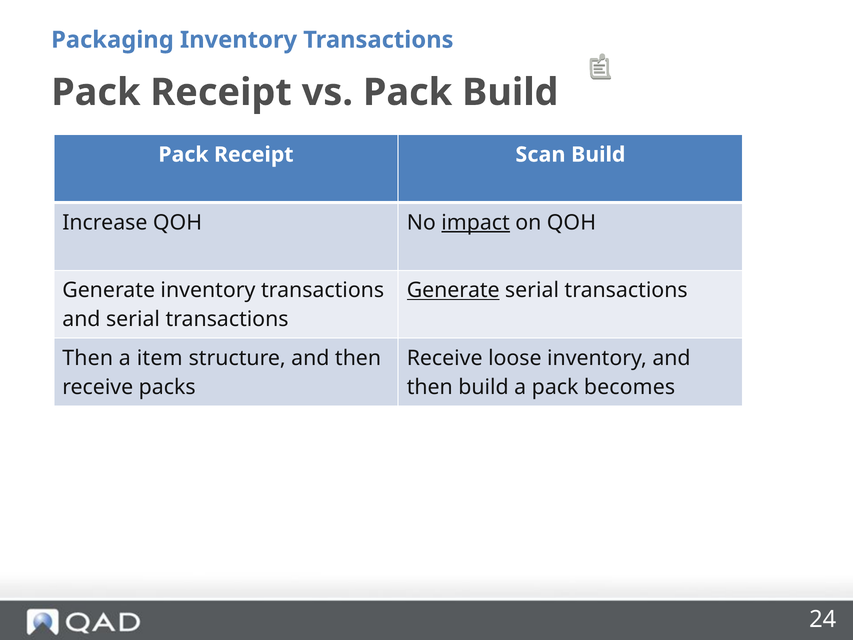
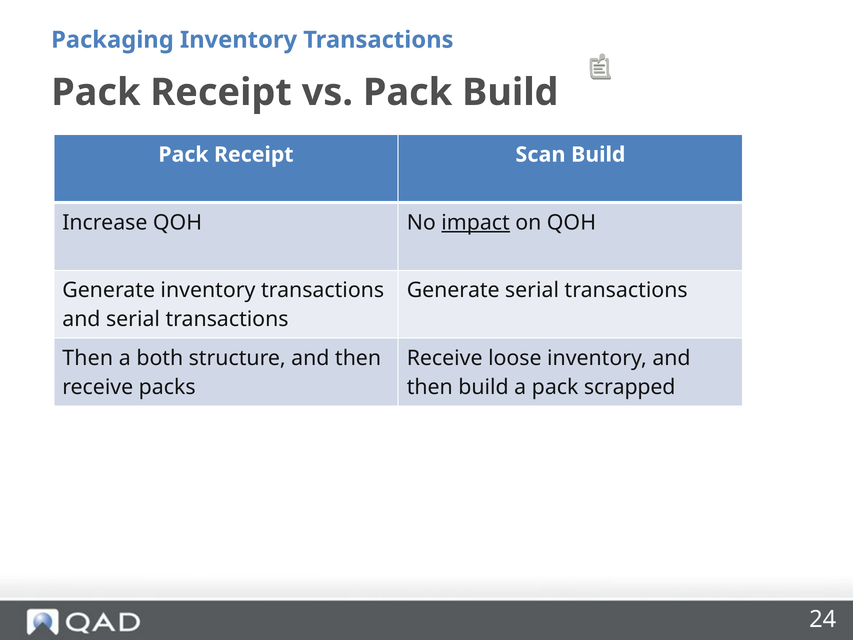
Generate at (453, 290) underline: present -> none
item: item -> both
becomes: becomes -> scrapped
